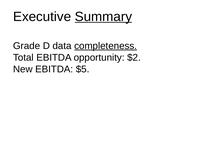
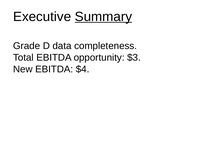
completeness underline: present -> none
$2: $2 -> $3
$5: $5 -> $4
